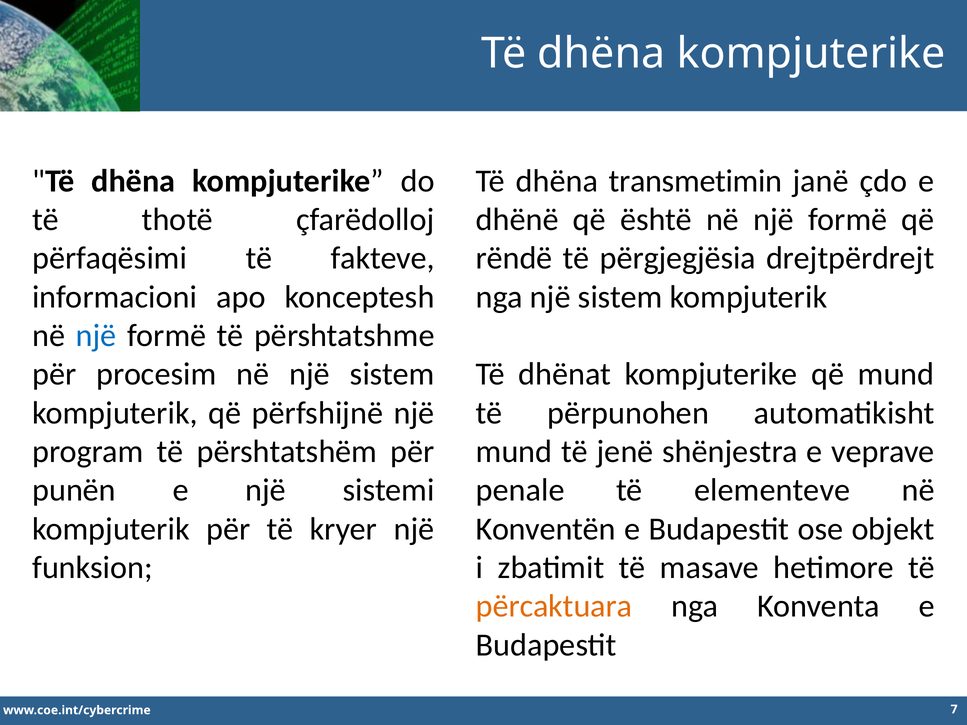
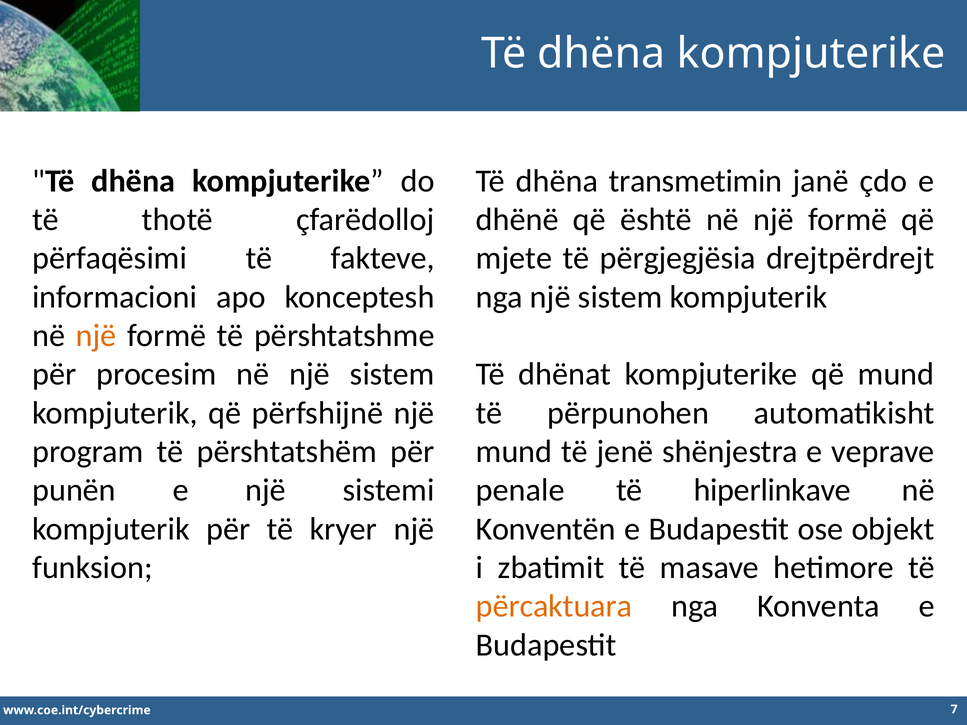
rëndë: rëndë -> mjete
një at (96, 336) colour: blue -> orange
elementeve: elementeve -> hiperlinkave
